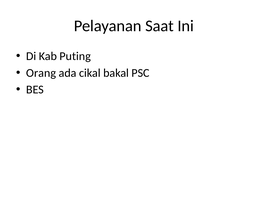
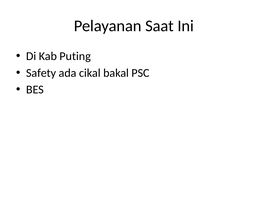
Orang: Orang -> Safety
